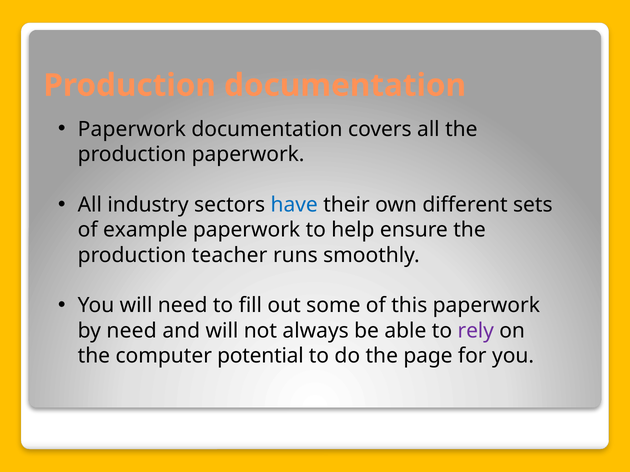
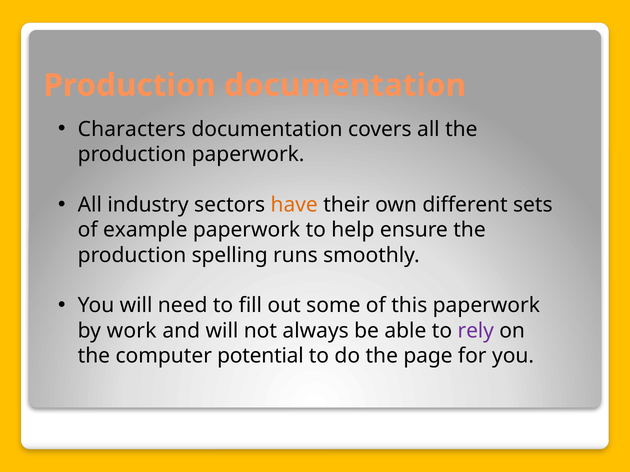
Paperwork at (132, 129): Paperwork -> Characters
have colour: blue -> orange
teacher: teacher -> spelling
by need: need -> work
